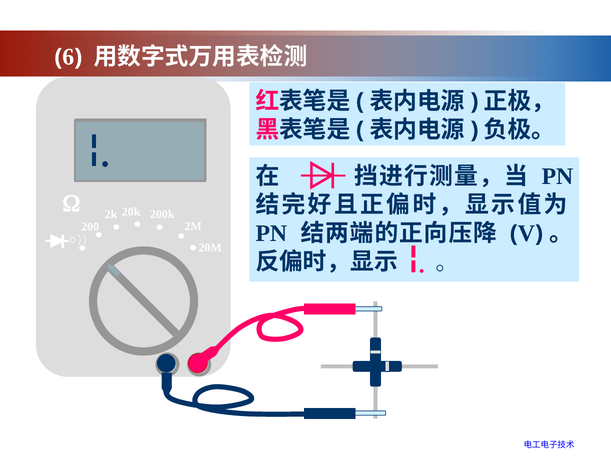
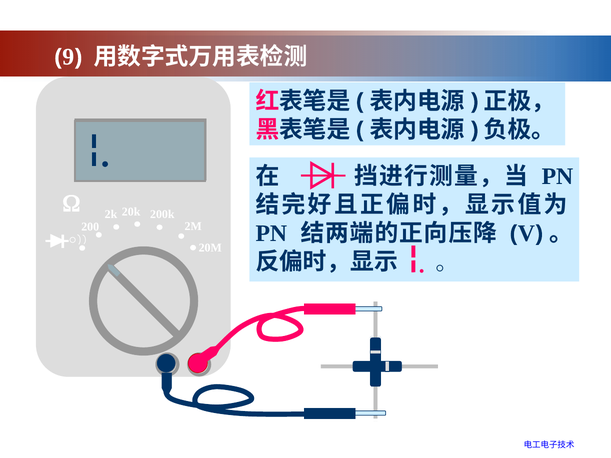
6: 6 -> 9
